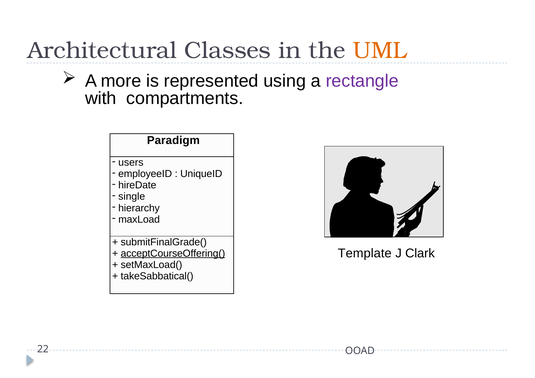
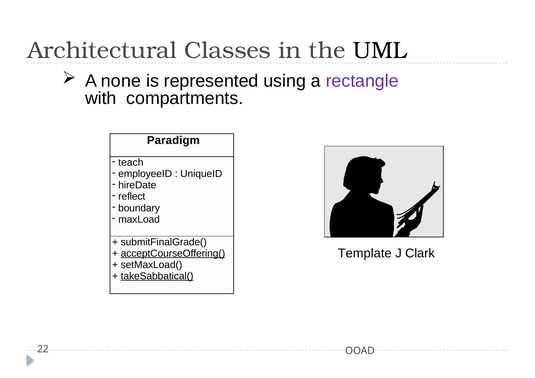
UML colour: orange -> black
more: more -> none
users: users -> teach
single: single -> reflect
hierarchy: hierarchy -> boundary
takeSabbatical( underline: none -> present
